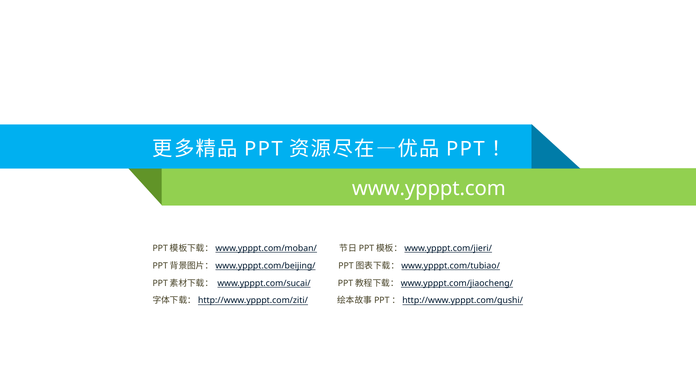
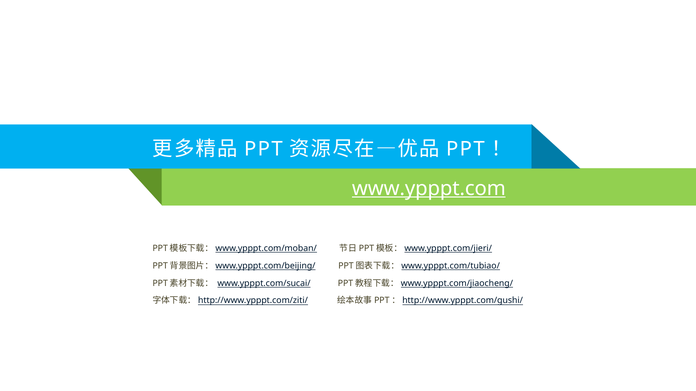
www.ypppt.com underline: none -> present
